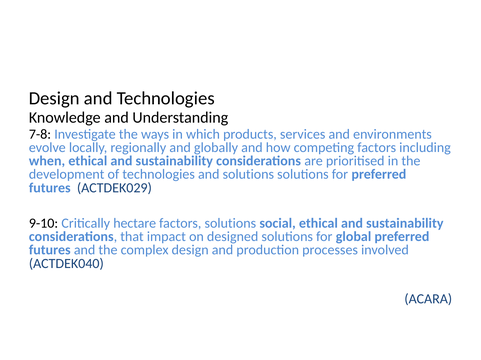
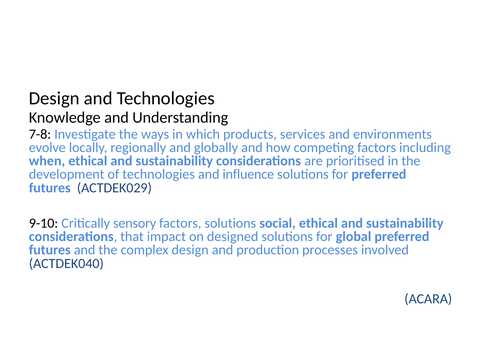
and solutions: solutions -> influence
hectare: hectare -> sensory
